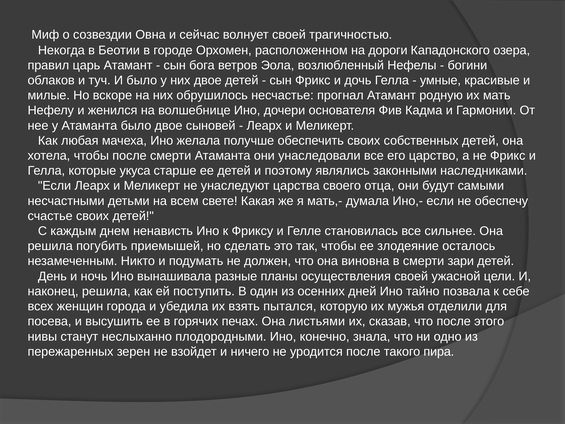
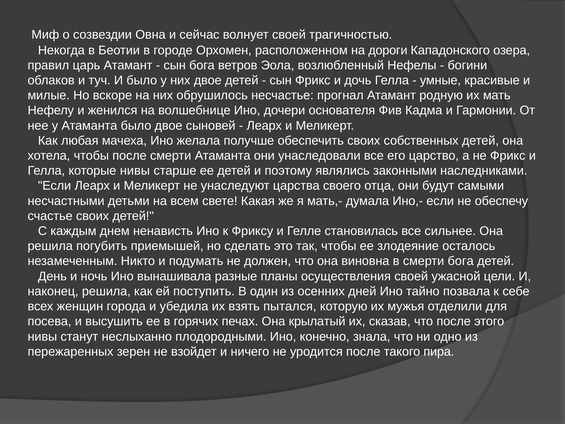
которые укуса: укуса -> нивы
смерти зари: зари -> бога
листьями: листьями -> крылатый
